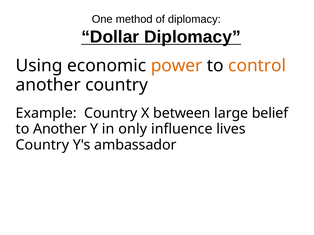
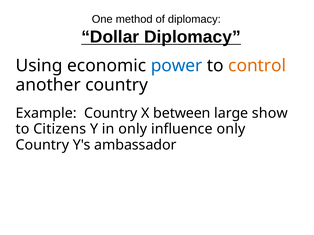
power colour: orange -> blue
belief: belief -> show
to Another: Another -> Citizens
influence lives: lives -> only
